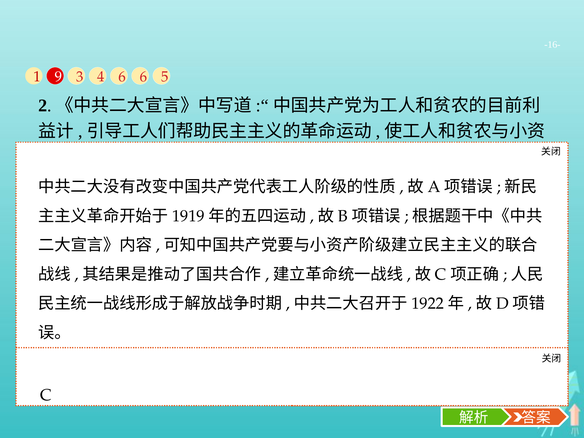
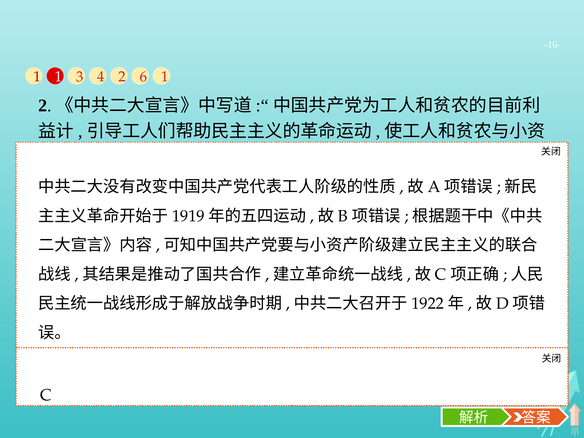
1 9: 9 -> 1
4 6: 6 -> 2
6 5: 5 -> 1
